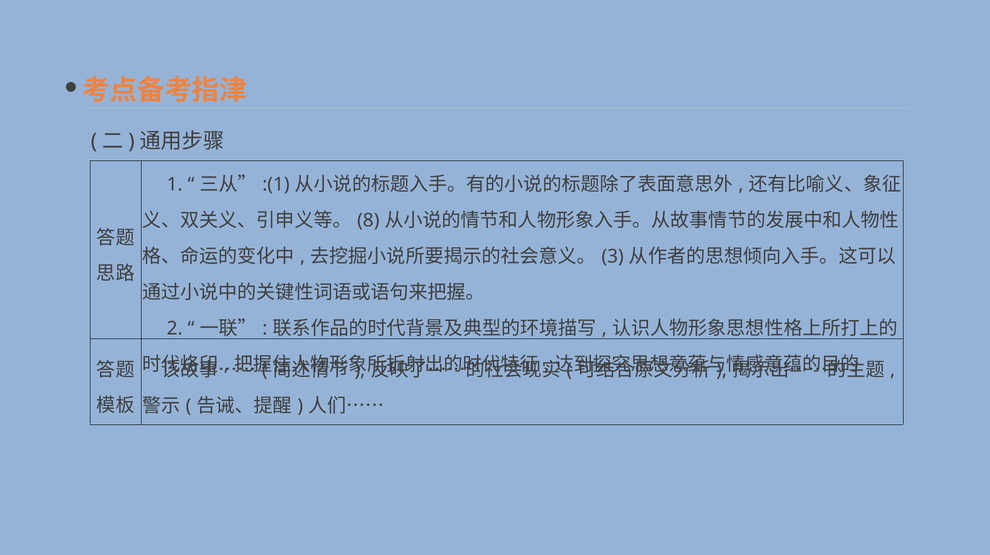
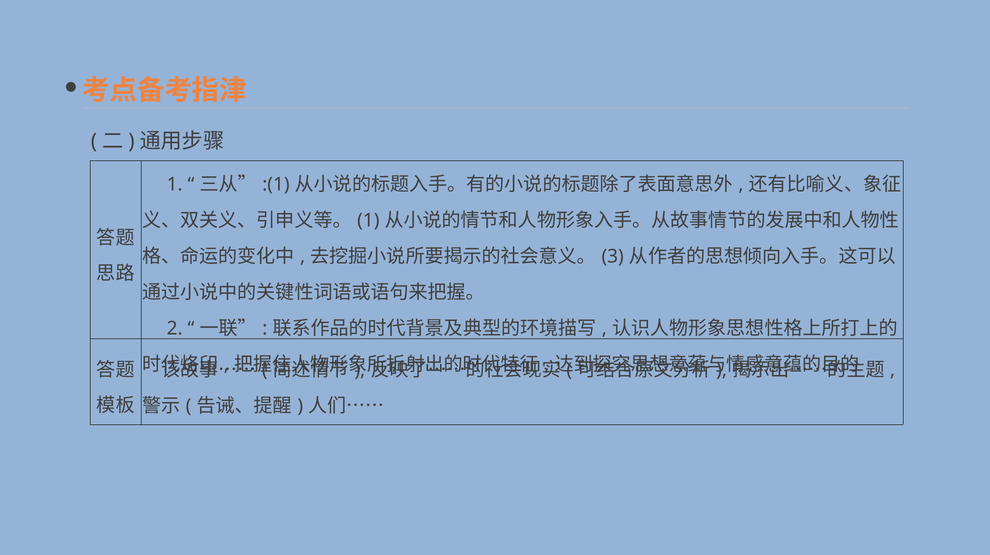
8 at (368, 221): 8 -> 1
